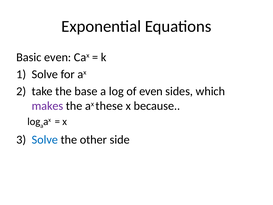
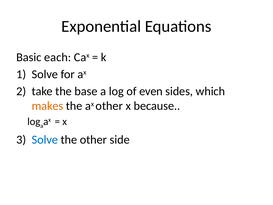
Basic even: even -> each
makes colour: purple -> orange
ax these: these -> other
